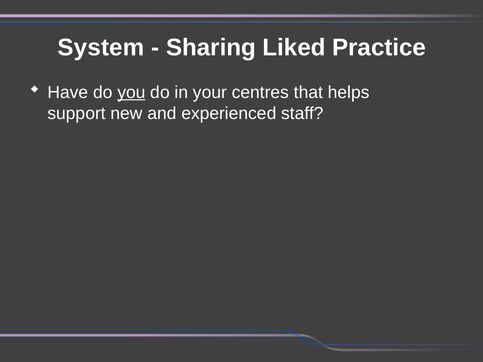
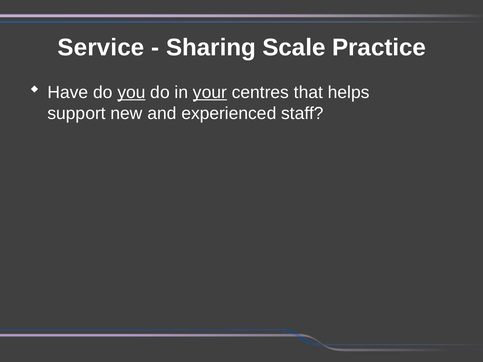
System: System -> Service
Liked: Liked -> Scale
your underline: none -> present
